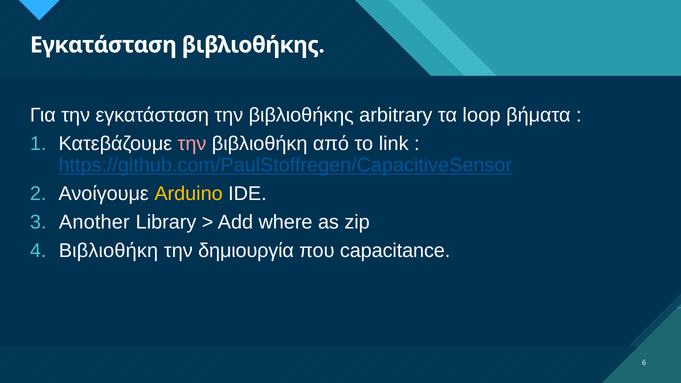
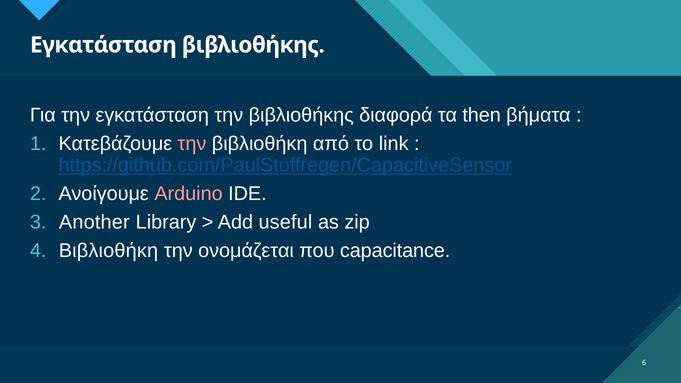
arbitrary: arbitrary -> διαφορά
loop: loop -> then
Arduino colour: yellow -> pink
where: where -> useful
δημιουργία: δημιουργία -> ονομάζεται
